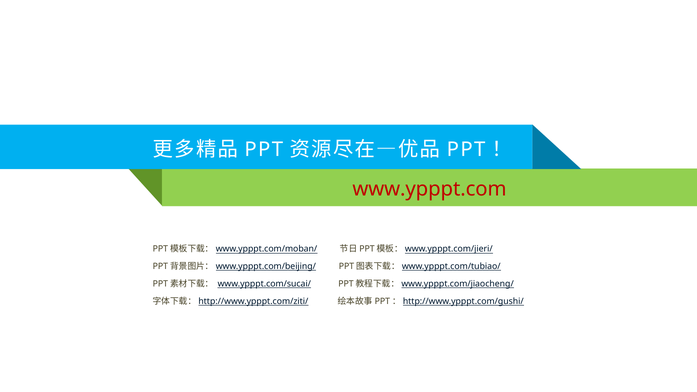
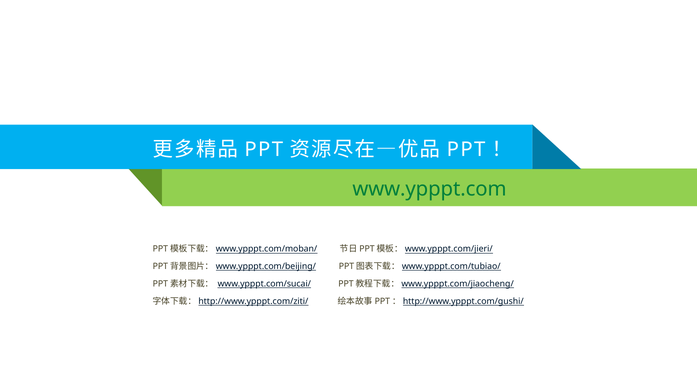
www.ypppt.com colour: red -> green
